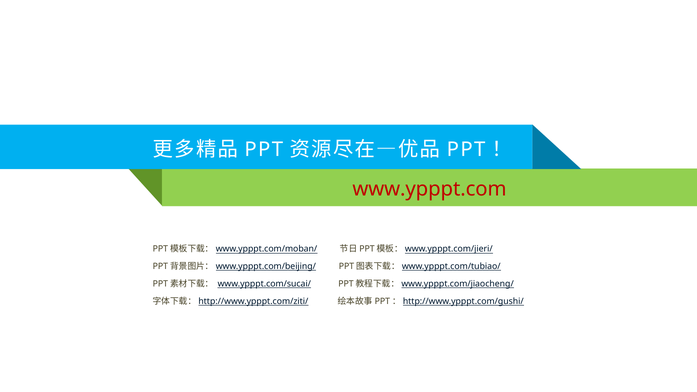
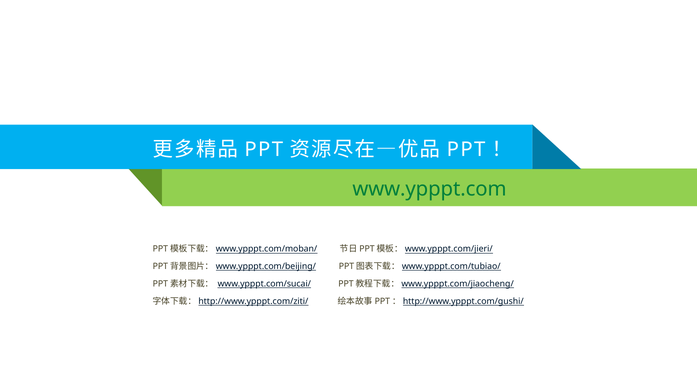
www.ypppt.com colour: red -> green
